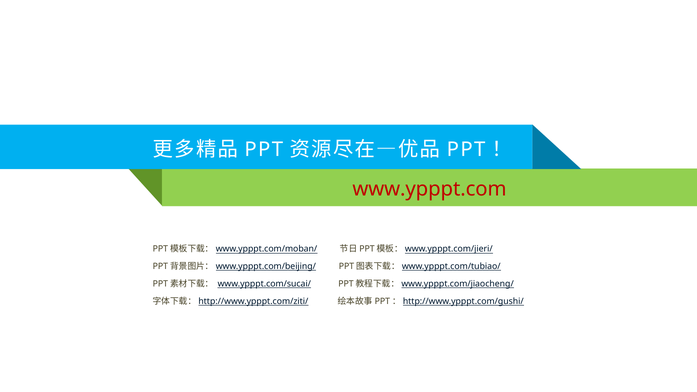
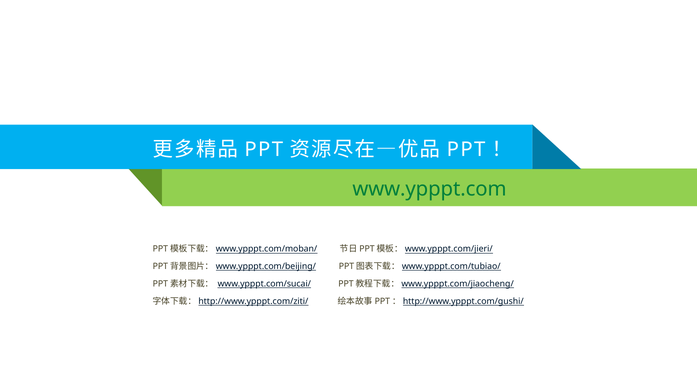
www.ypppt.com colour: red -> green
